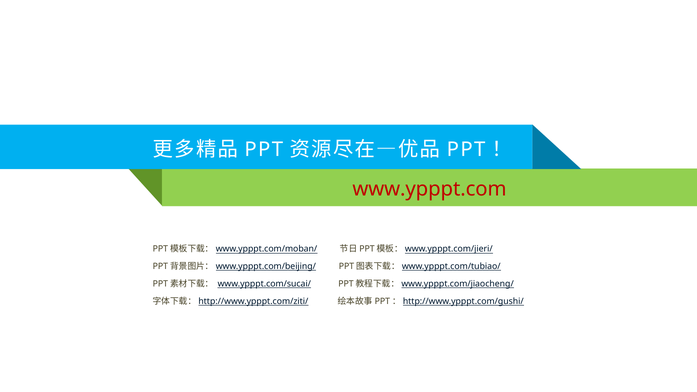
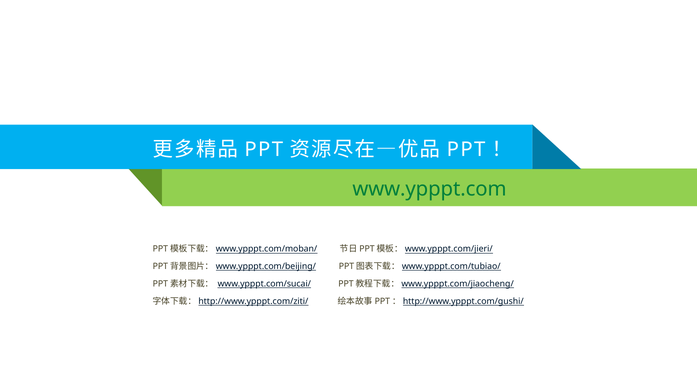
www.ypppt.com colour: red -> green
